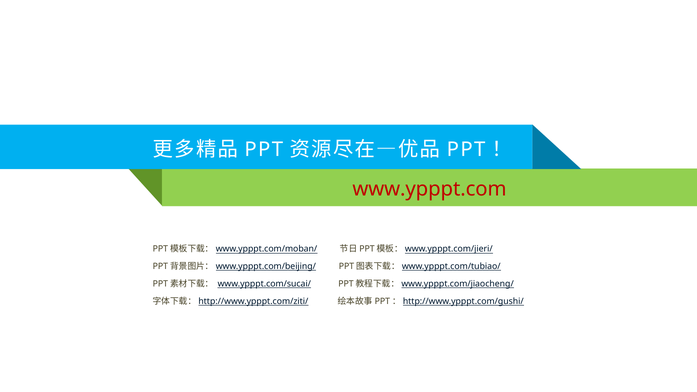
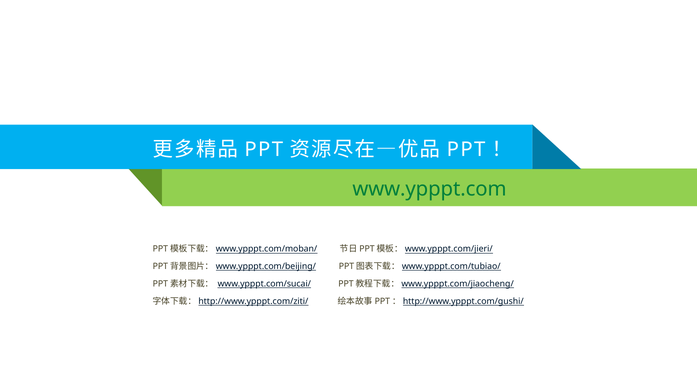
www.ypppt.com colour: red -> green
